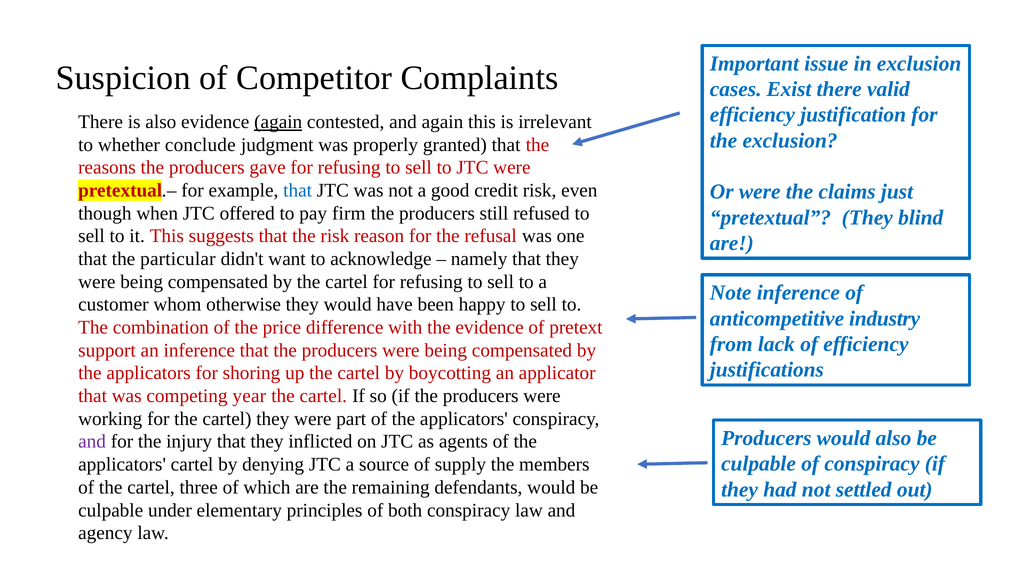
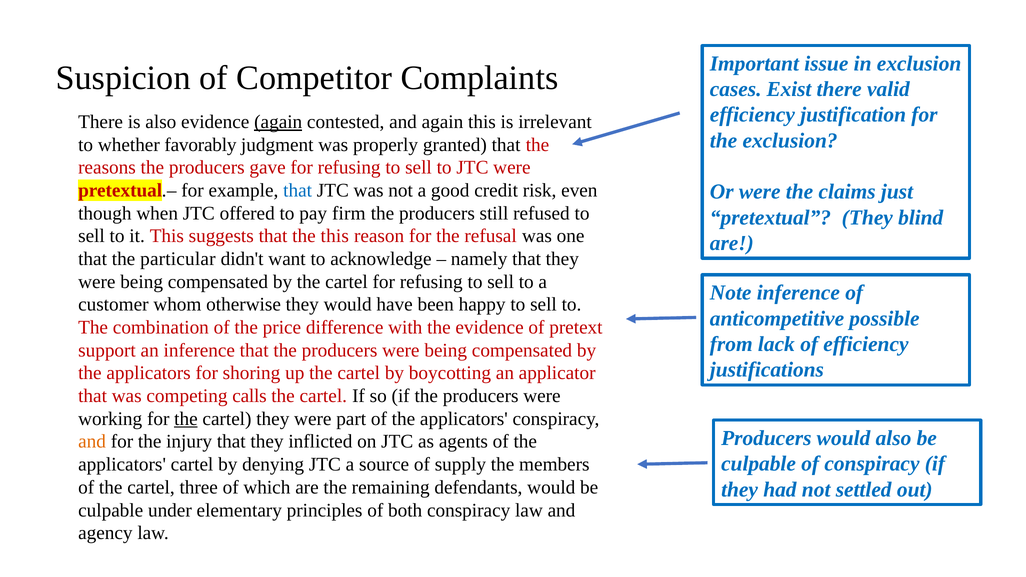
conclude: conclude -> favorably
the risk: risk -> this
industry: industry -> possible
year: year -> calls
the at (186, 419) underline: none -> present
and at (92, 442) colour: purple -> orange
